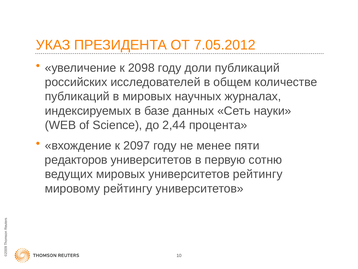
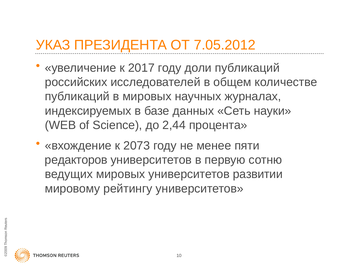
2098: 2098 -> 2017
2097: 2097 -> 2073
университетов рейтингу: рейтингу -> развитии
